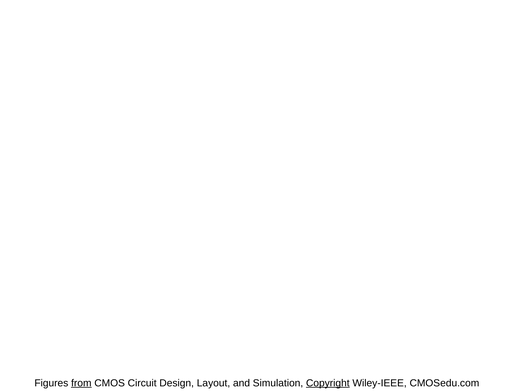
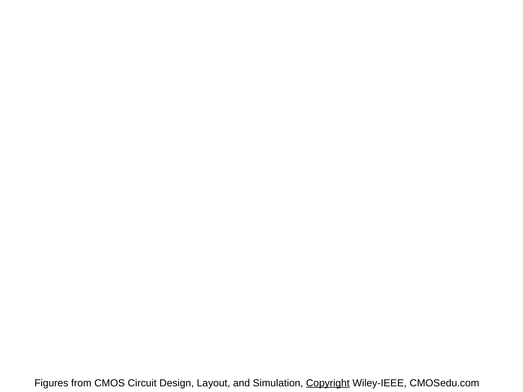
from underline: present -> none
